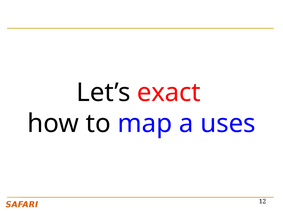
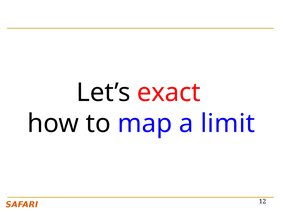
uses: uses -> limit
